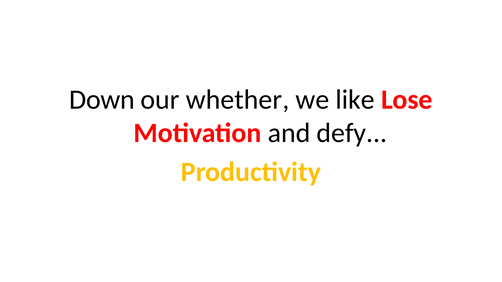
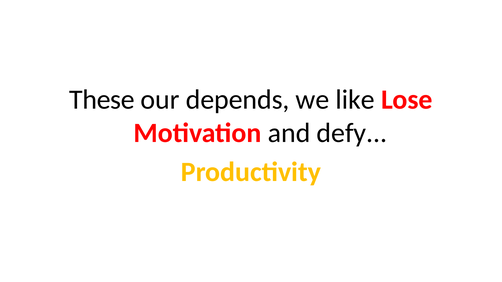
Down: Down -> These
whether: whether -> depends
